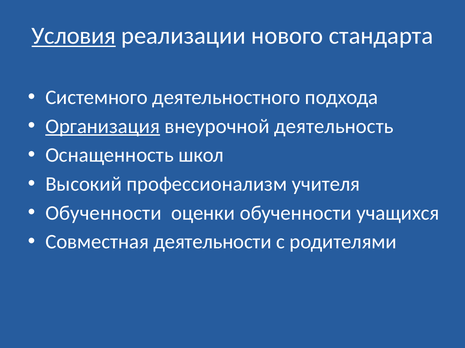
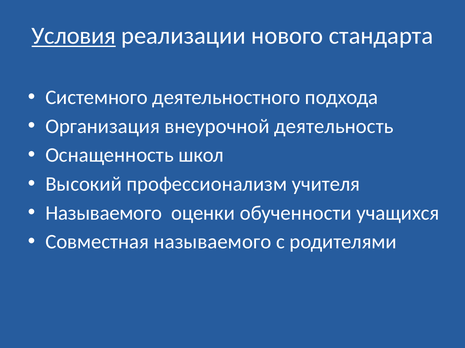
Организация underline: present -> none
Обученности at (103, 213): Обученности -> Называемого
Совместная деятельности: деятельности -> называемого
